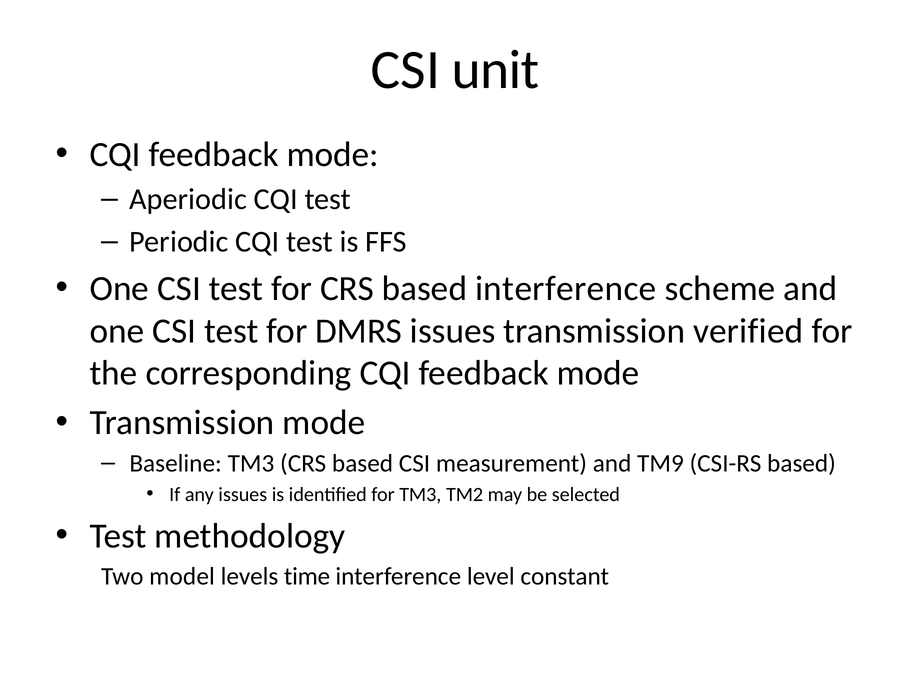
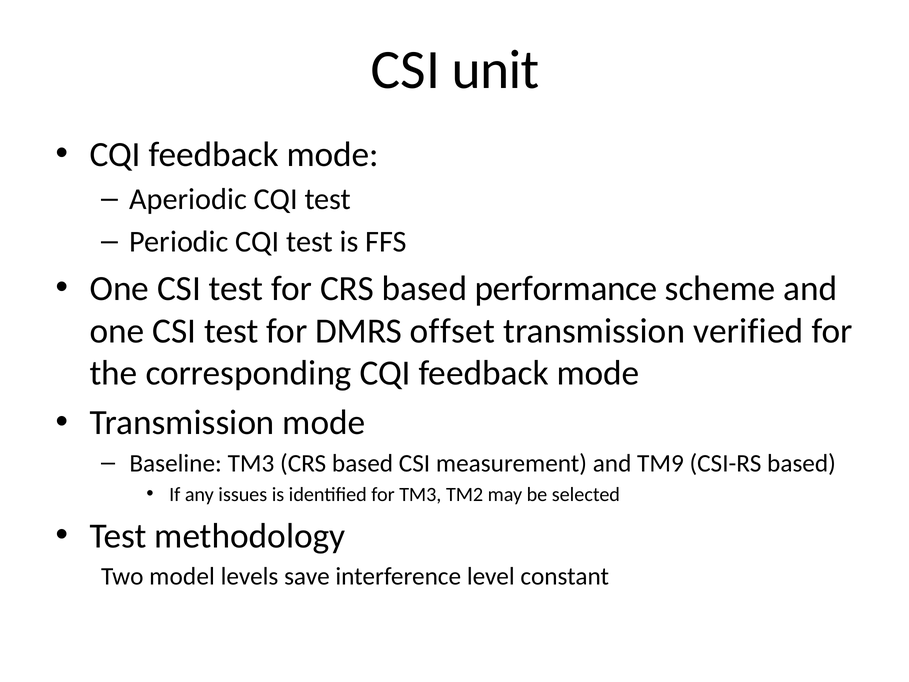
based interference: interference -> performance
DMRS issues: issues -> offset
time: time -> save
